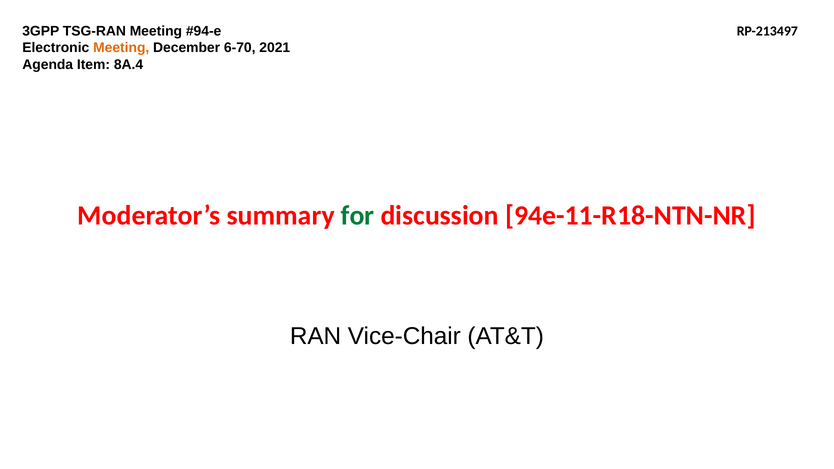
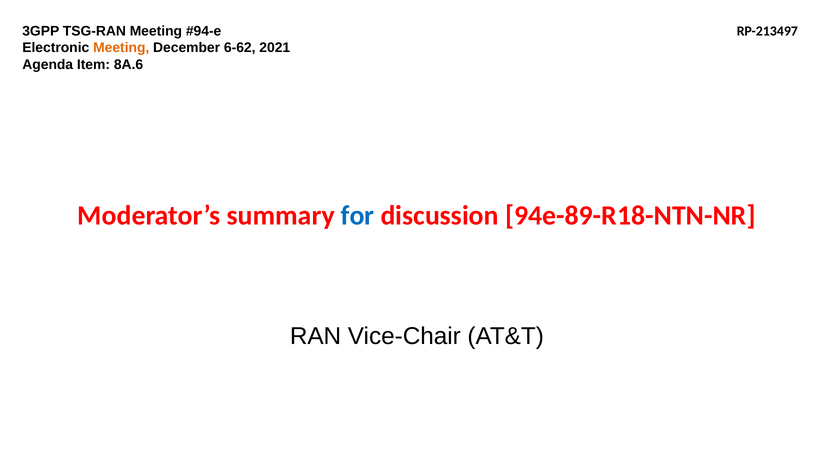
6-70: 6-70 -> 6-62
8A.4: 8A.4 -> 8A.6
for colour: green -> blue
94e-11-R18-NTN-NR: 94e-11-R18-NTN-NR -> 94e-89-R18-NTN-NR
